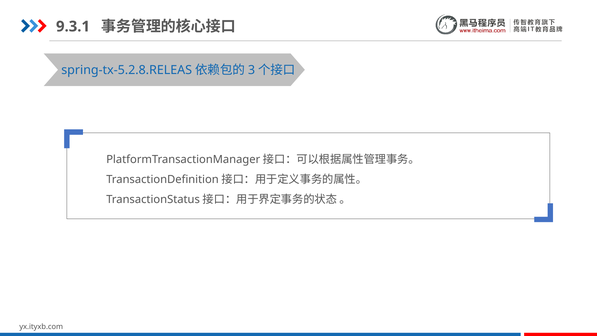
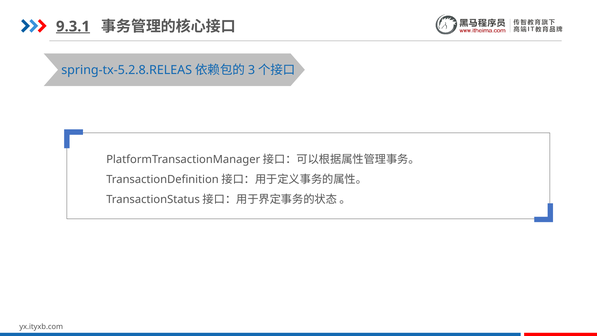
9.3.1 underline: none -> present
